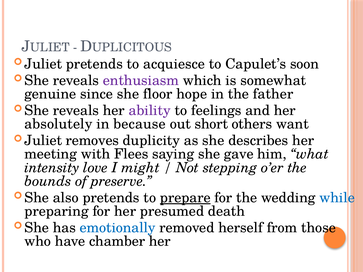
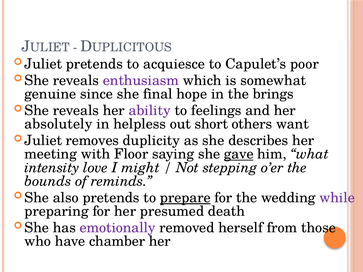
soon: soon -> poor
floor: floor -> final
father: father -> brings
because: because -> helpless
Flees: Flees -> Floor
gave underline: none -> present
preserve: preserve -> reminds
while colour: blue -> purple
emotionally colour: blue -> purple
